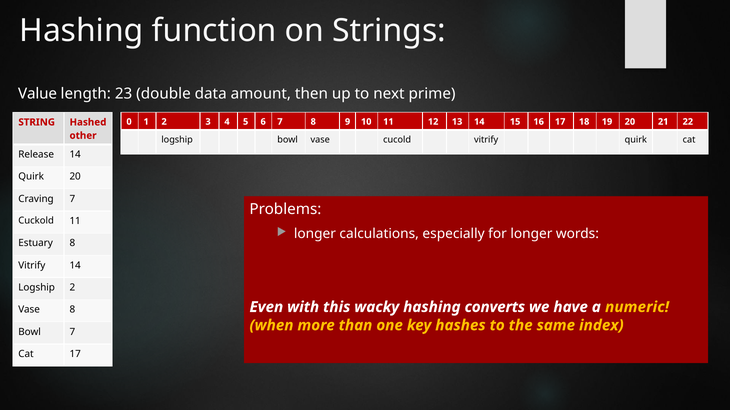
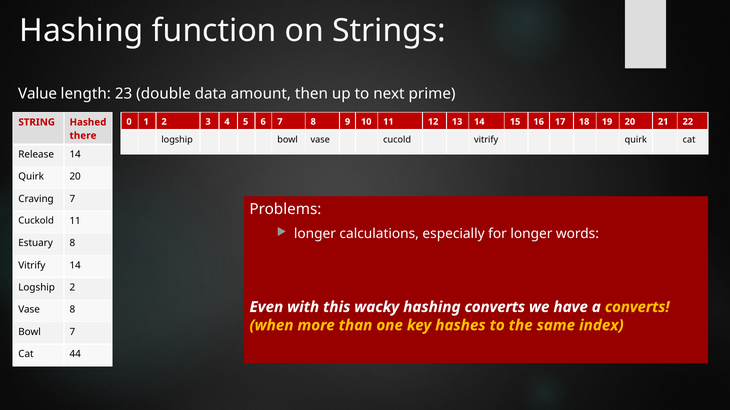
other: other -> there
a numeric: numeric -> converts
Cat 17: 17 -> 44
